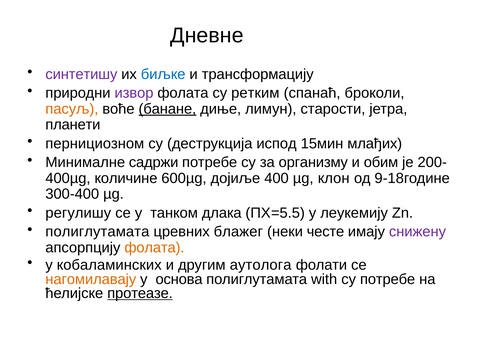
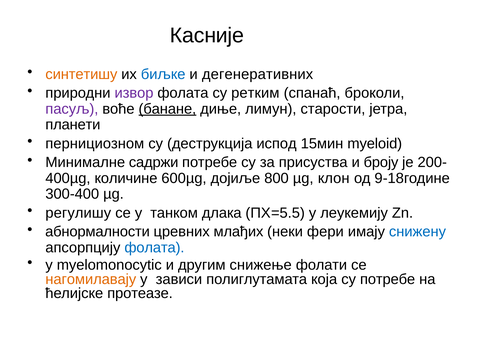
Дневнe: Дневнe -> Касније
синтетишу colour: purple -> orange
трансформацију: трансформацију -> дегенеративних
пасуљ colour: orange -> purple
млађих: млађих -> myeloid
организму: организму -> присуства
обим: обим -> броју
400: 400 -> 800
полиглутамата at (97, 232): полиглутамата -> абнормалности
блажег: блажег -> млађих
честе: честе -> фери
снижену colour: purple -> blue
фолата at (154, 247) colour: orange -> blue
кобаламинских: кобаламинских -> myelomonocytic
аутолога: аутолога -> снижeњe
основа: основа -> зависи
with: with -> која
протеазе underline: present -> none
